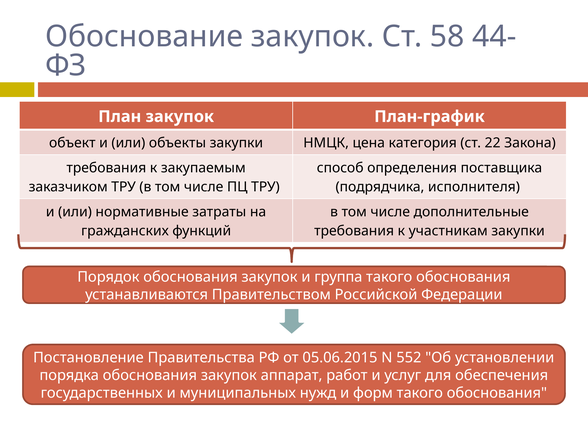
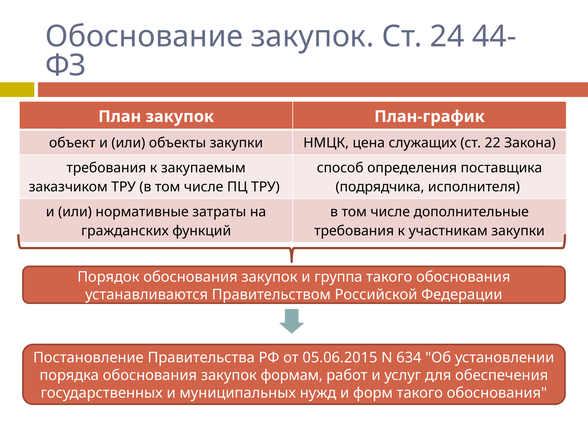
58: 58 -> 24
категория: категория -> служащих
552: 552 -> 634
аппарат: аппарат -> формам
